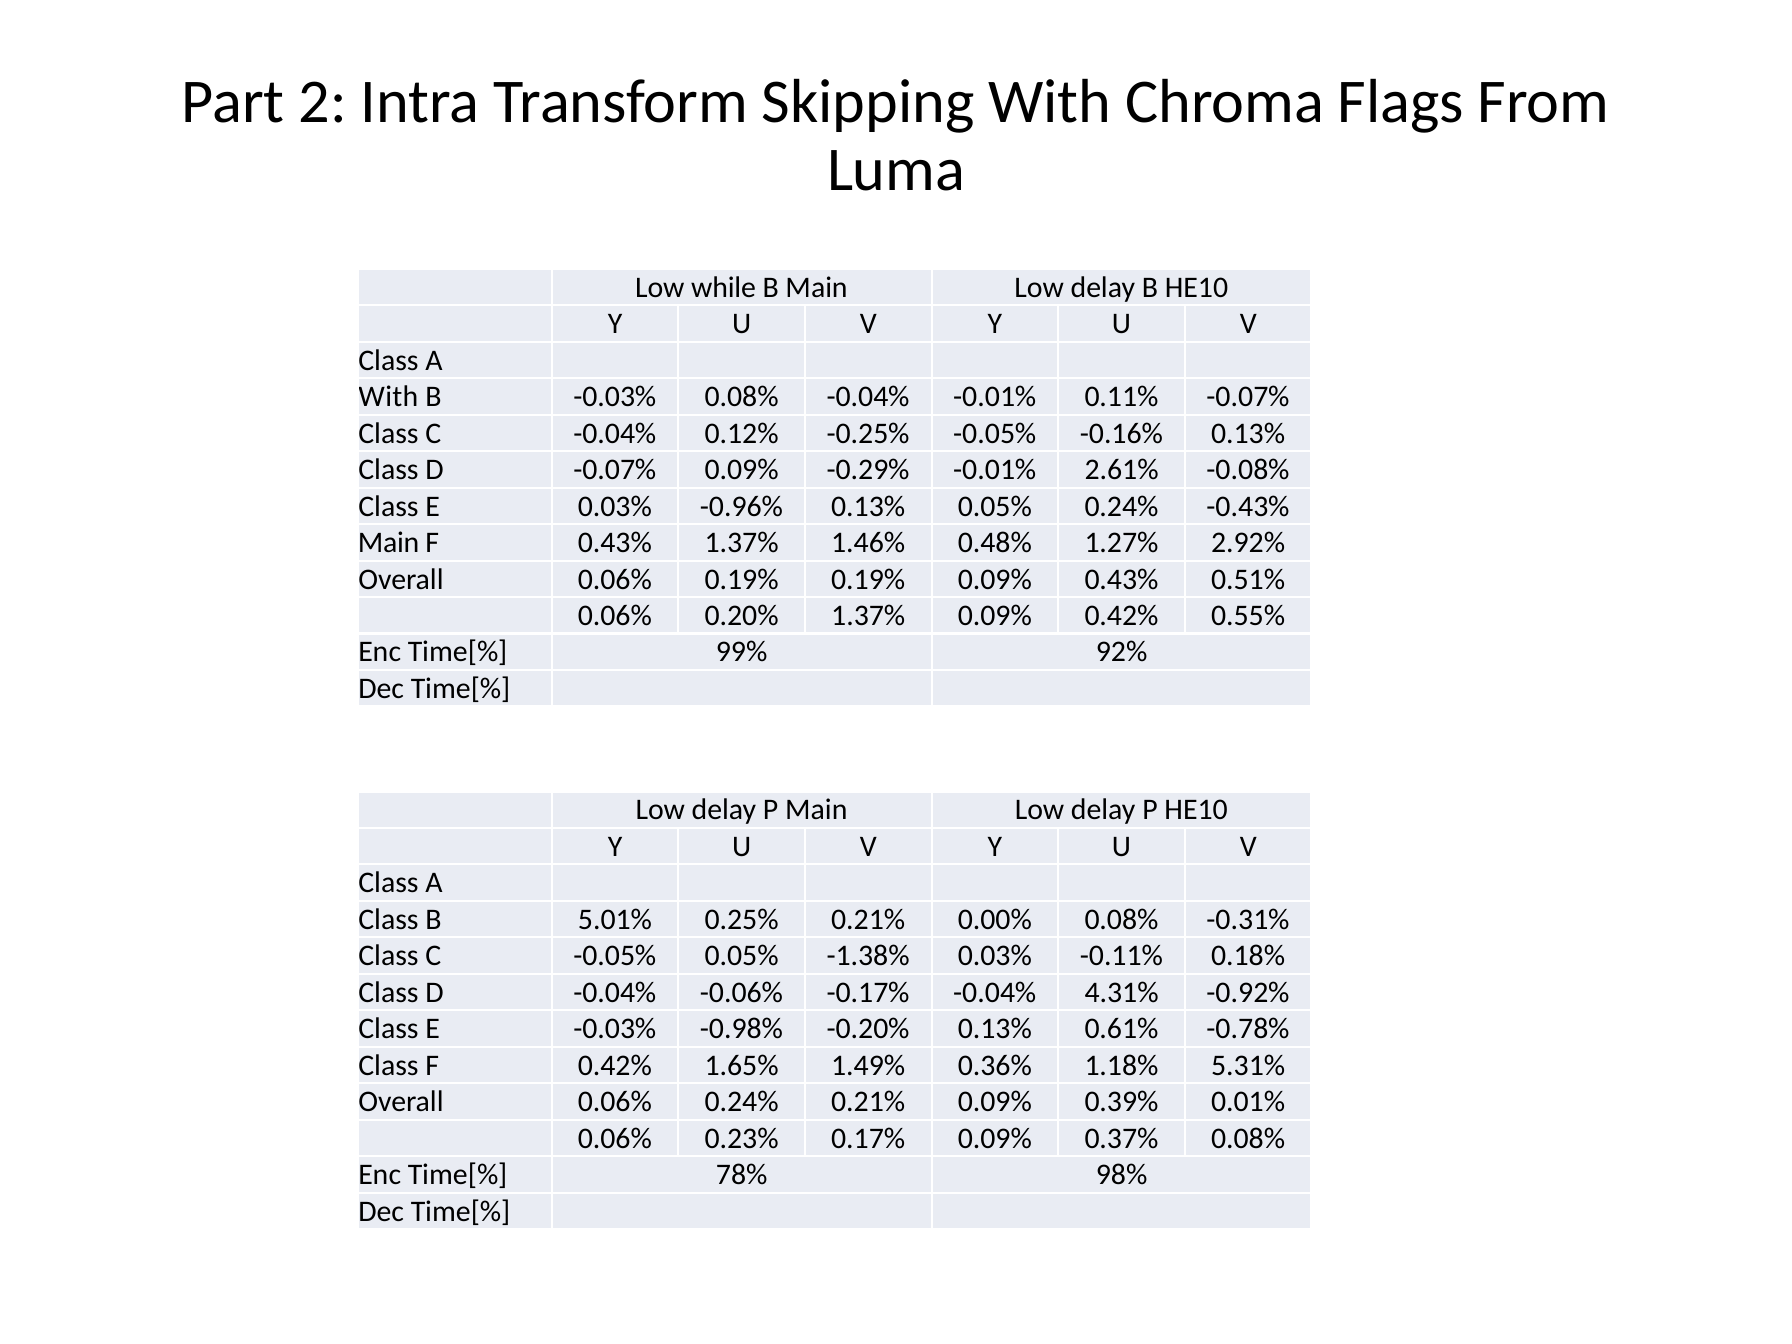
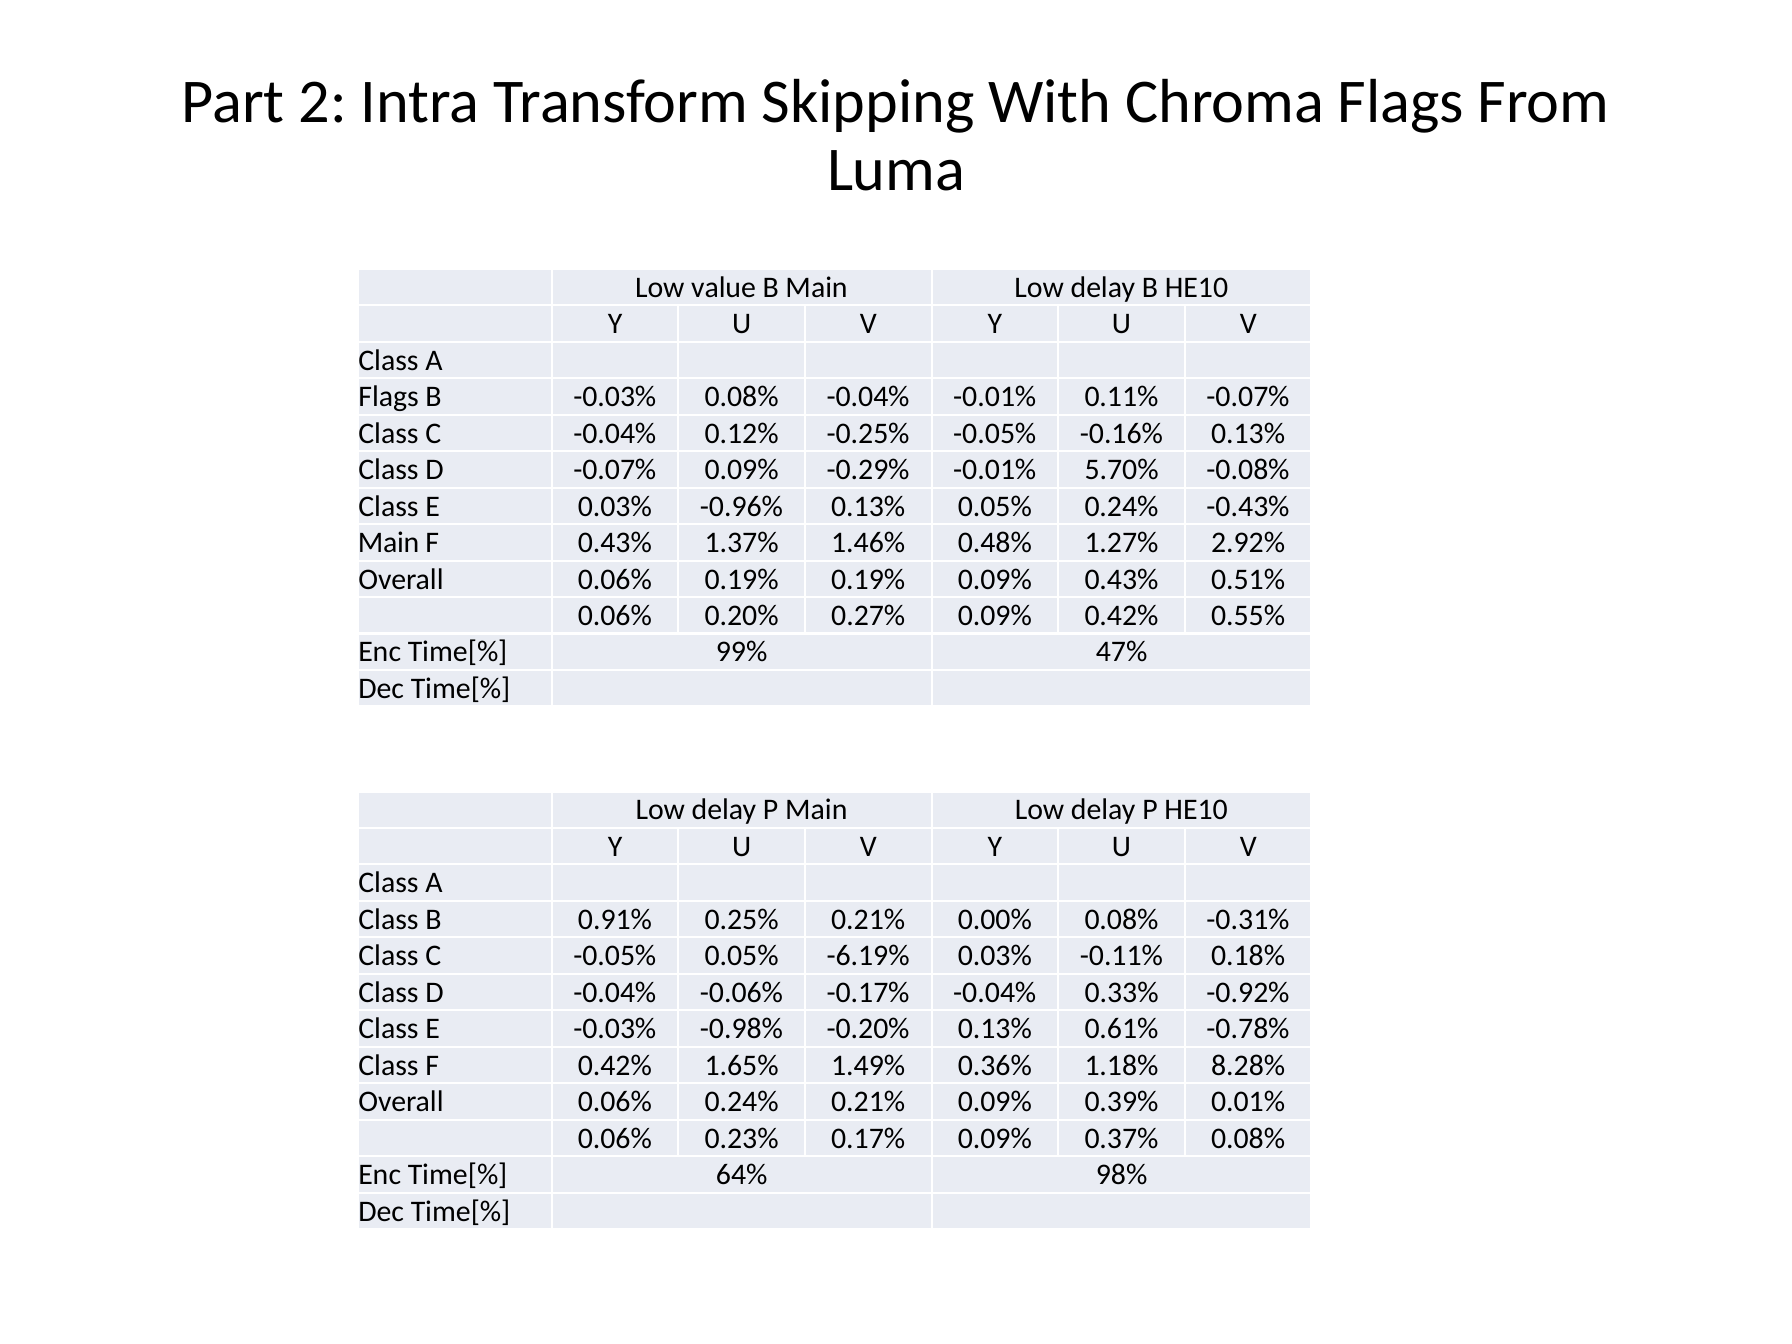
while: while -> value
With at (388, 397): With -> Flags
2.61%: 2.61% -> 5.70%
0.20% 1.37%: 1.37% -> 0.27%
92%: 92% -> 47%
5.01%: 5.01% -> 0.91%
-1.38%: -1.38% -> -6.19%
4.31%: 4.31% -> 0.33%
5.31%: 5.31% -> 8.28%
78%: 78% -> 64%
